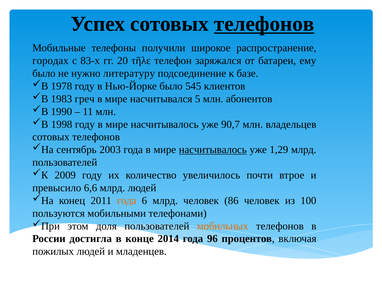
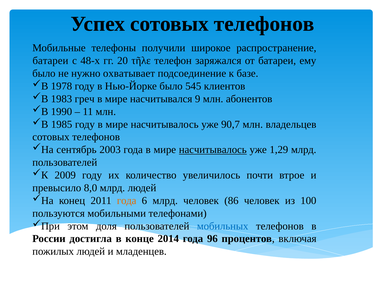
телефонов at (264, 24) underline: present -> none
городах at (50, 61): городах -> батареи
83-х: 83-х -> 48-х
литературу: литературу -> охватывает
5: 5 -> 9
1998: 1998 -> 1985
6,6: 6,6 -> 8,0
мобильных colour: orange -> blue
